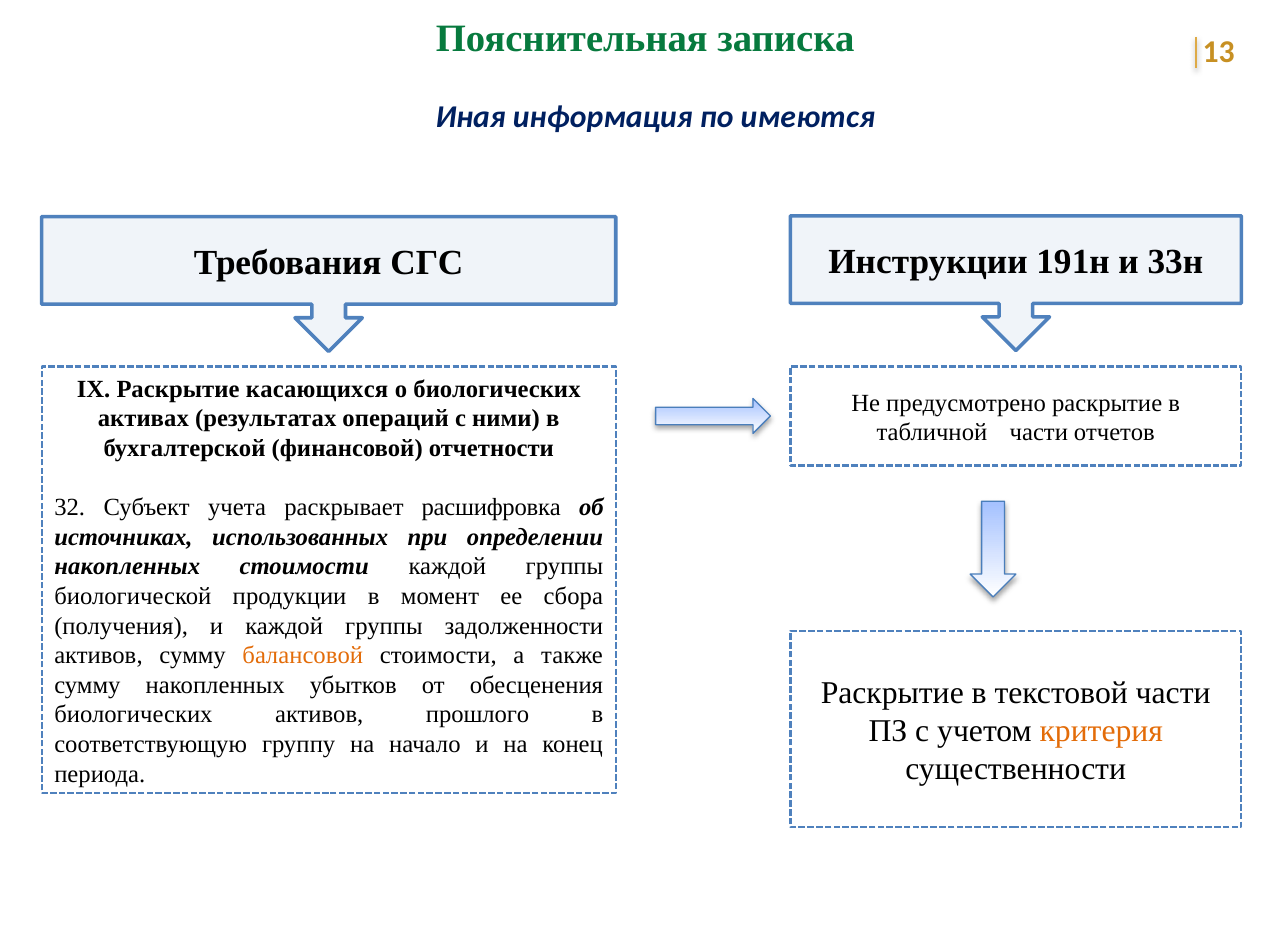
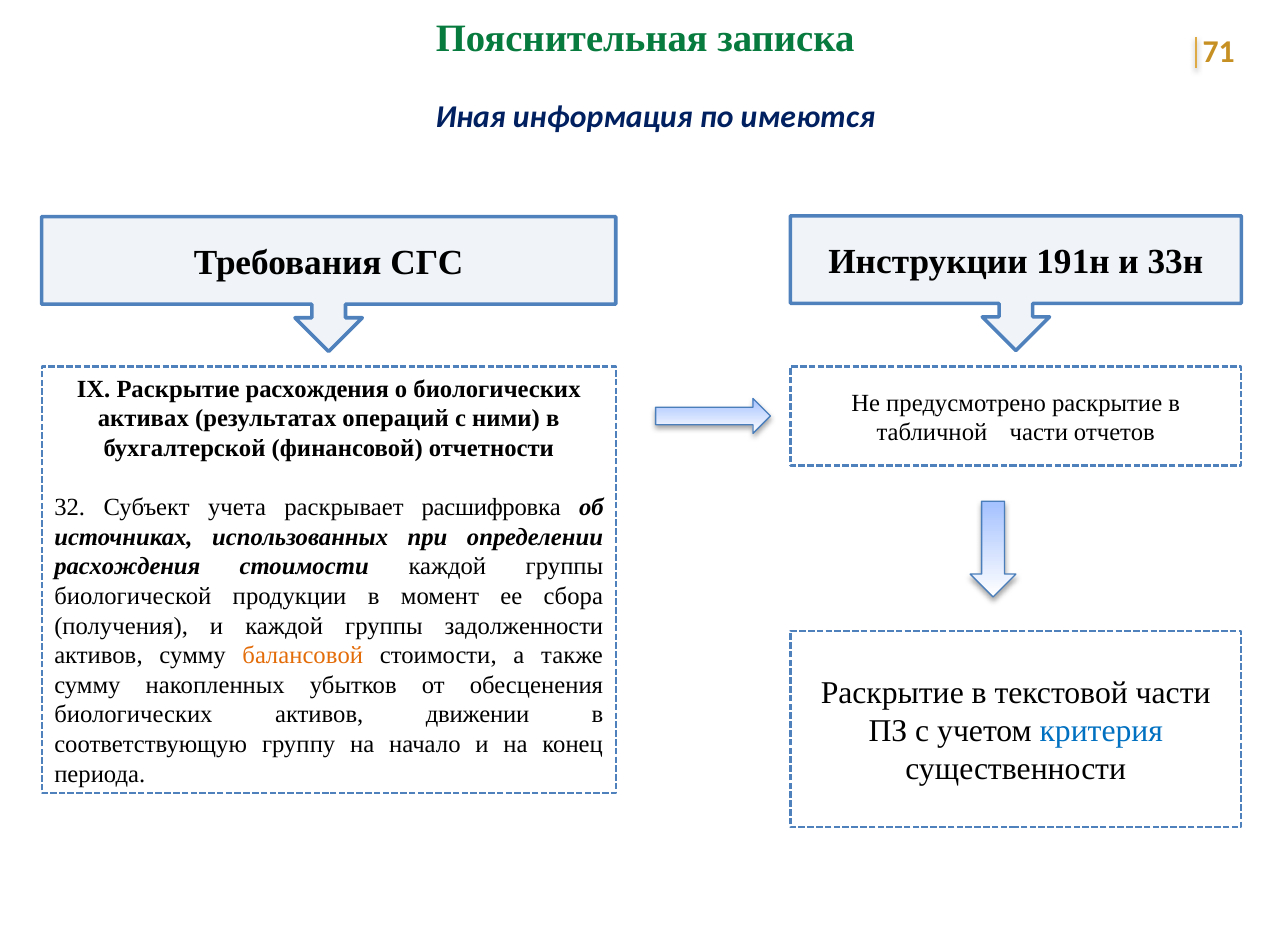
13: 13 -> 71
Раскрытие касающихся: касающихся -> расхождения
накопленных at (127, 567): накопленных -> расхождения
прошлого: прошлого -> движении
критерия colour: orange -> blue
